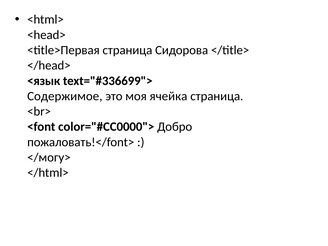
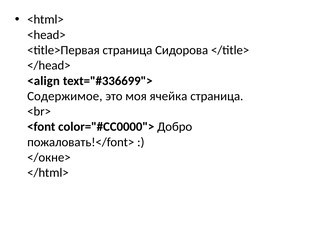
<язык: <язык -> <align
</могу>: </могу> -> </окне>
